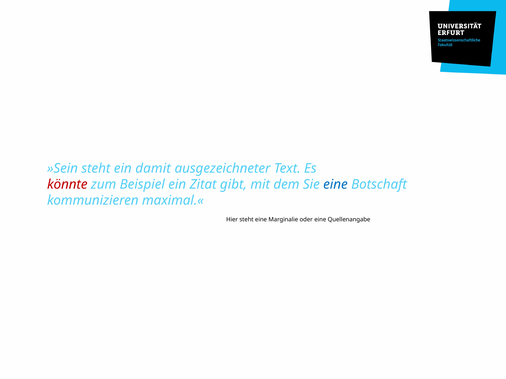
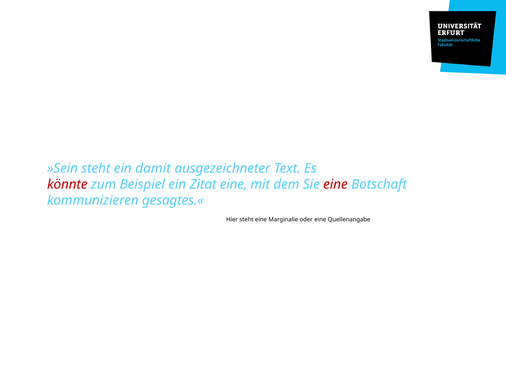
Zitat gibt: gibt -> eine
eine at (335, 185) colour: blue -> red
maximal.«: maximal.« -> gesagtes.«
